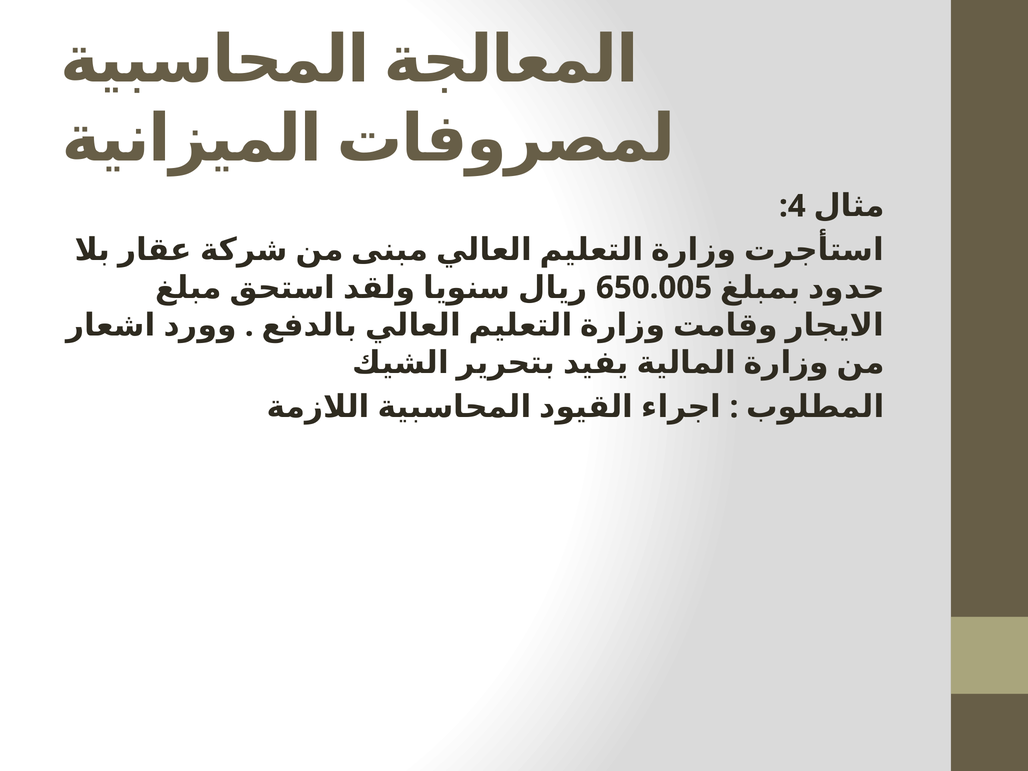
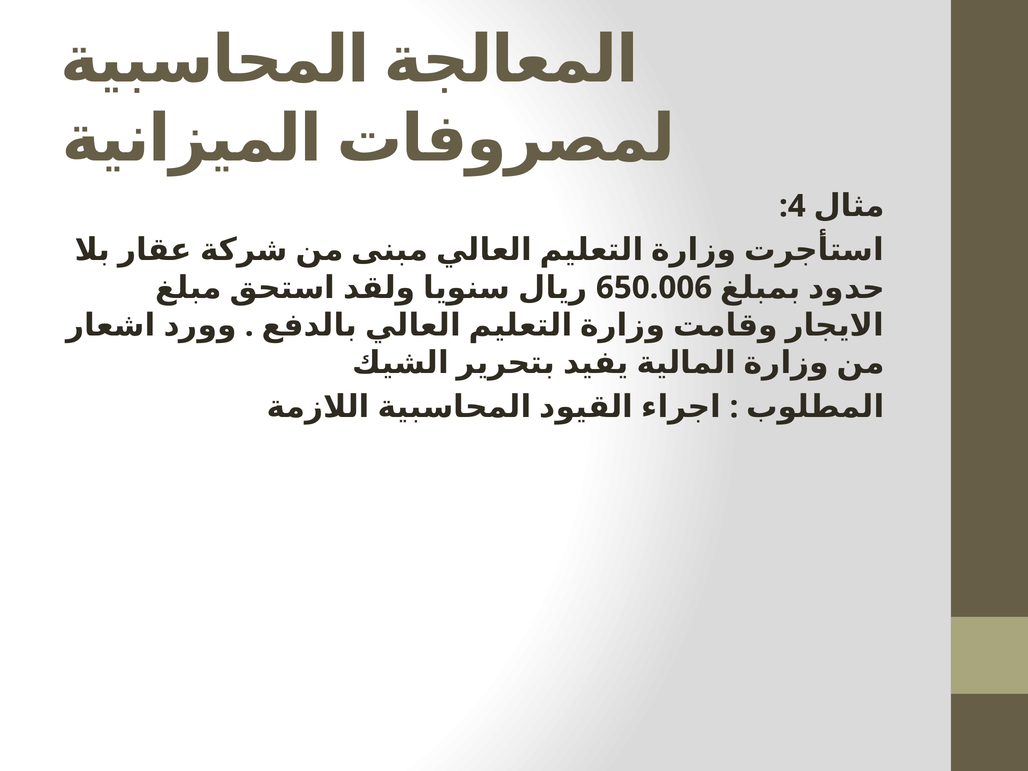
650.005: 650.005 -> 650.006
